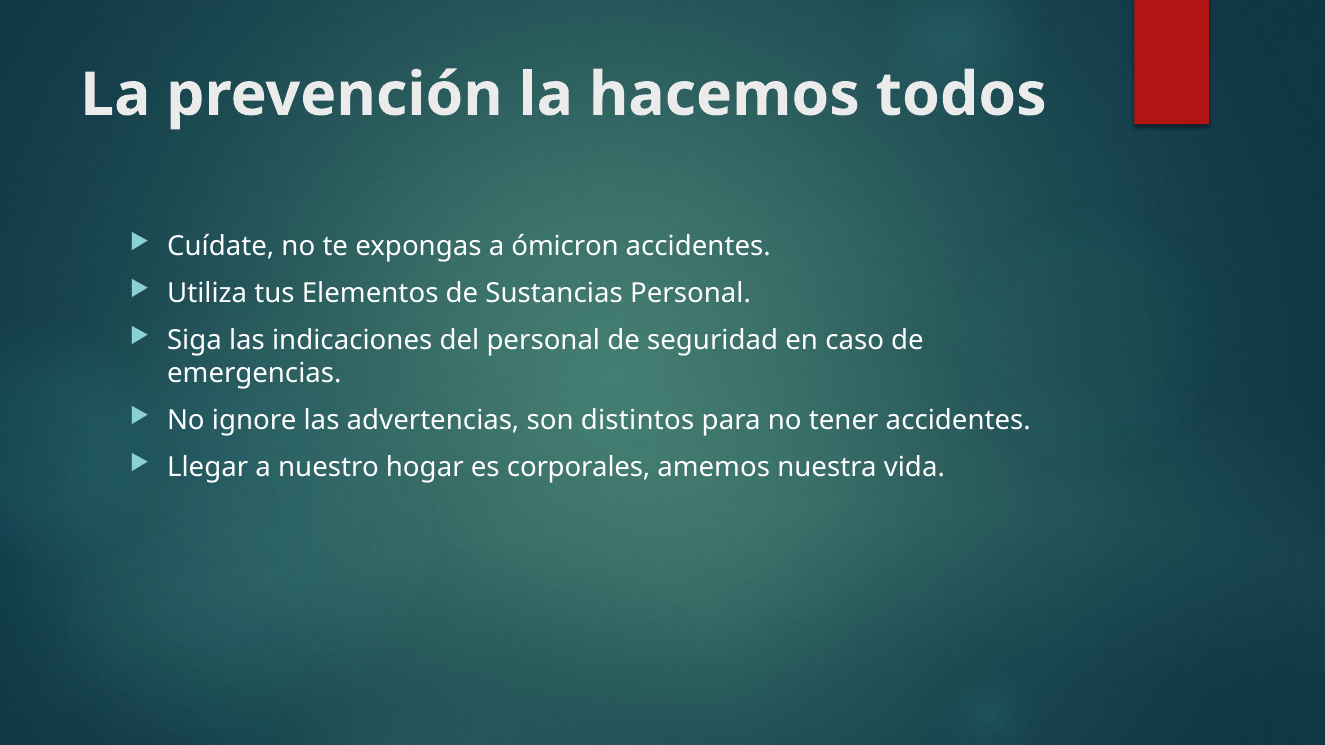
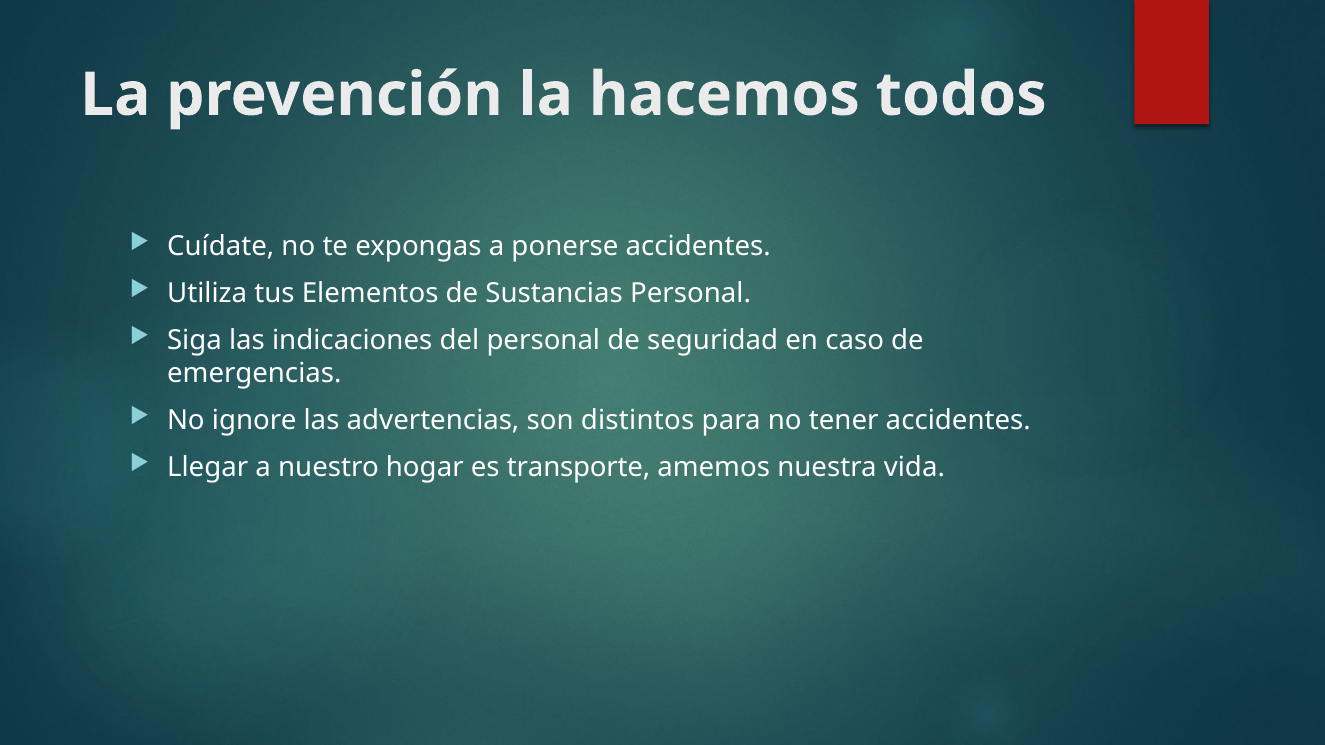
ómicron: ómicron -> ponerse
corporales: corporales -> transporte
